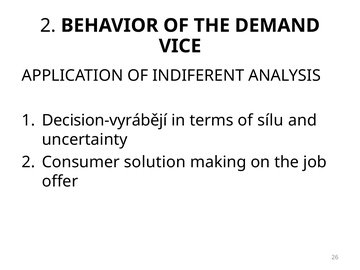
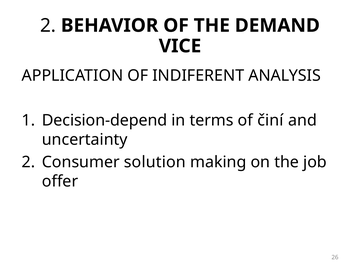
Decision-vyrábějí: Decision-vyrábějí -> Decision-depend
sílu: sílu -> činí
